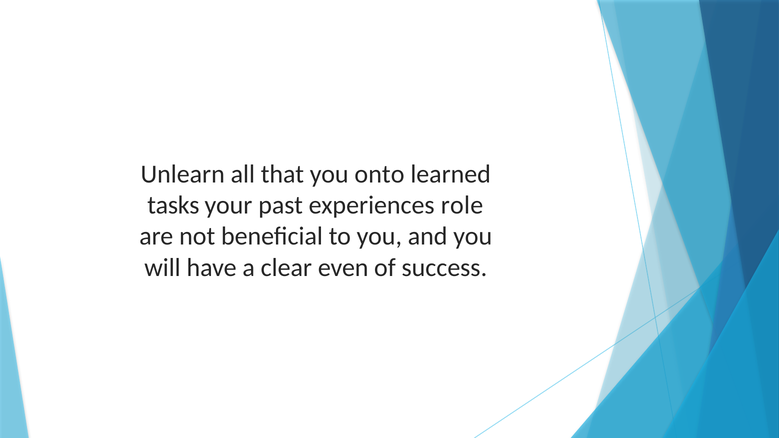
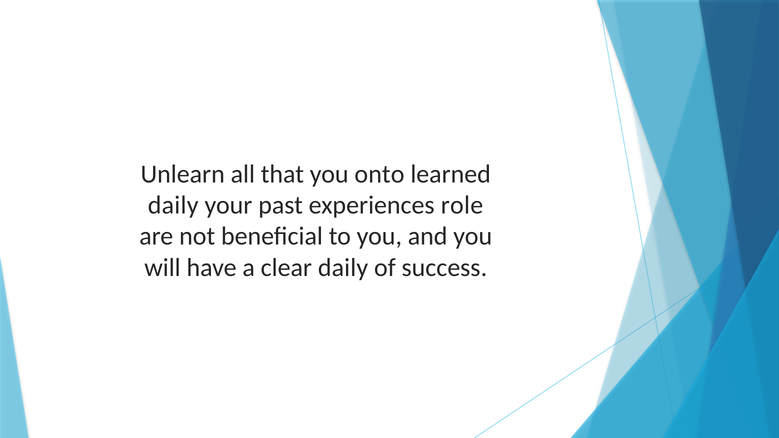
tasks at (173, 205): tasks -> daily
clear even: even -> daily
